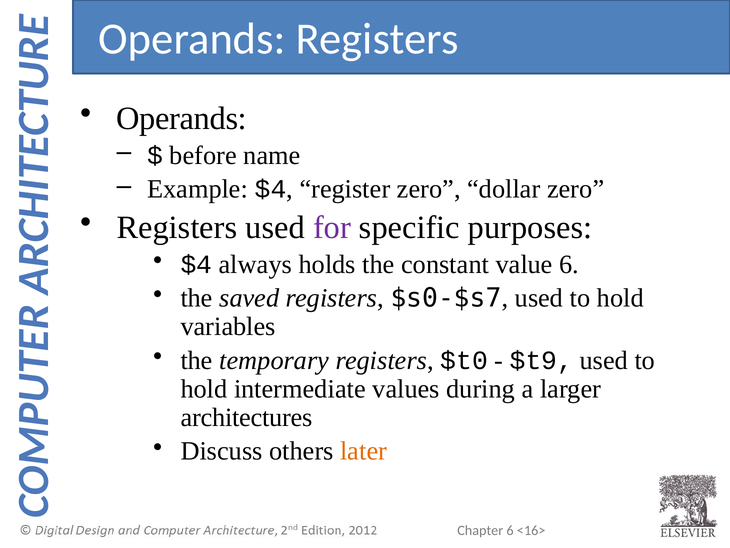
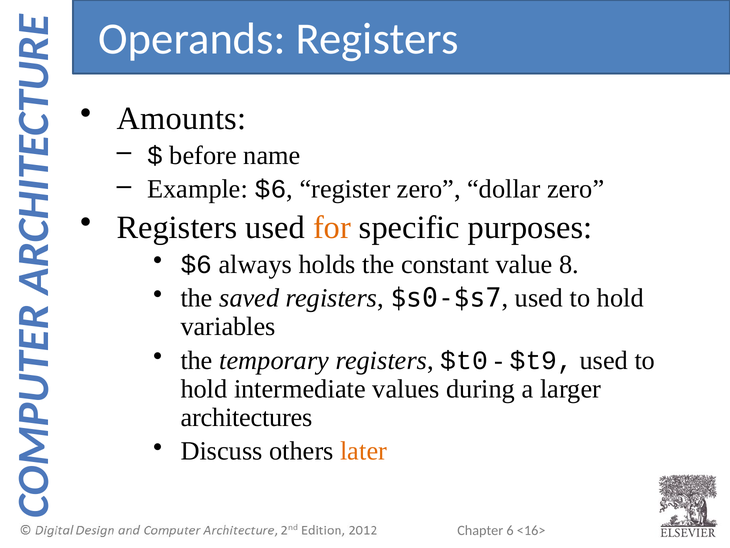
Operands at (182, 118): Operands -> Amounts
Example $4: $4 -> $6
for colour: purple -> orange
$4 at (196, 264): $4 -> $6
value 6: 6 -> 8
